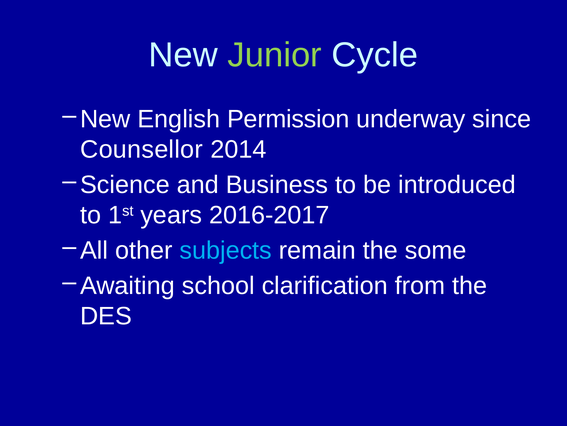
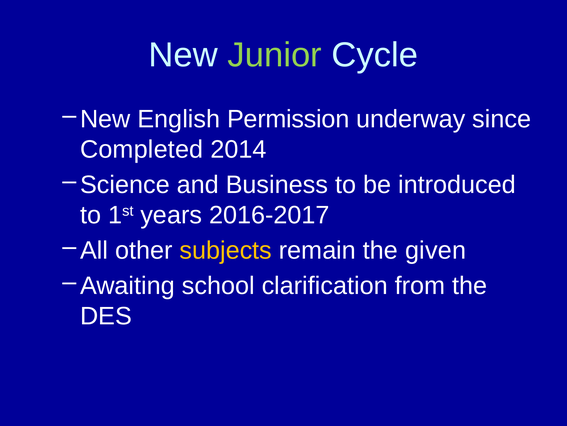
Counsellor: Counsellor -> Completed
subjects colour: light blue -> yellow
some: some -> given
